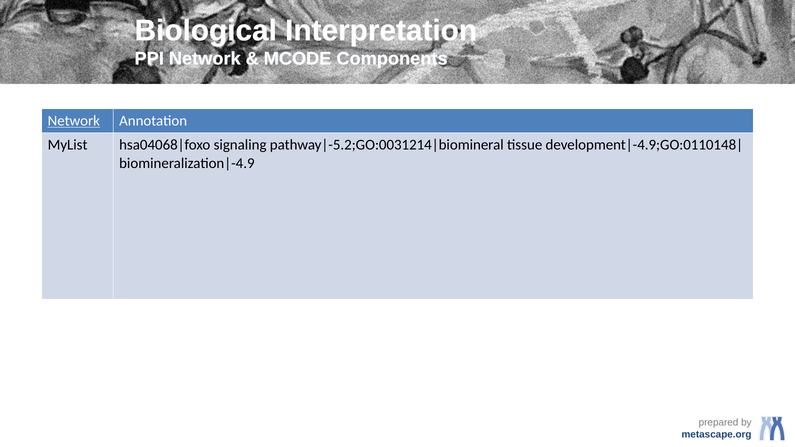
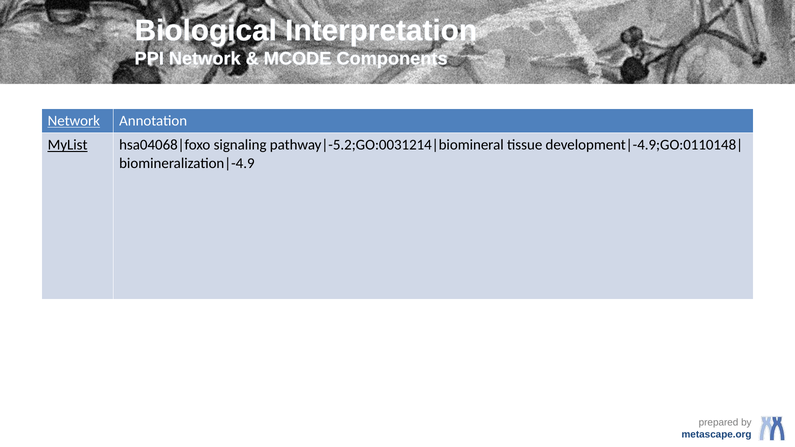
MyList underline: none -> present
